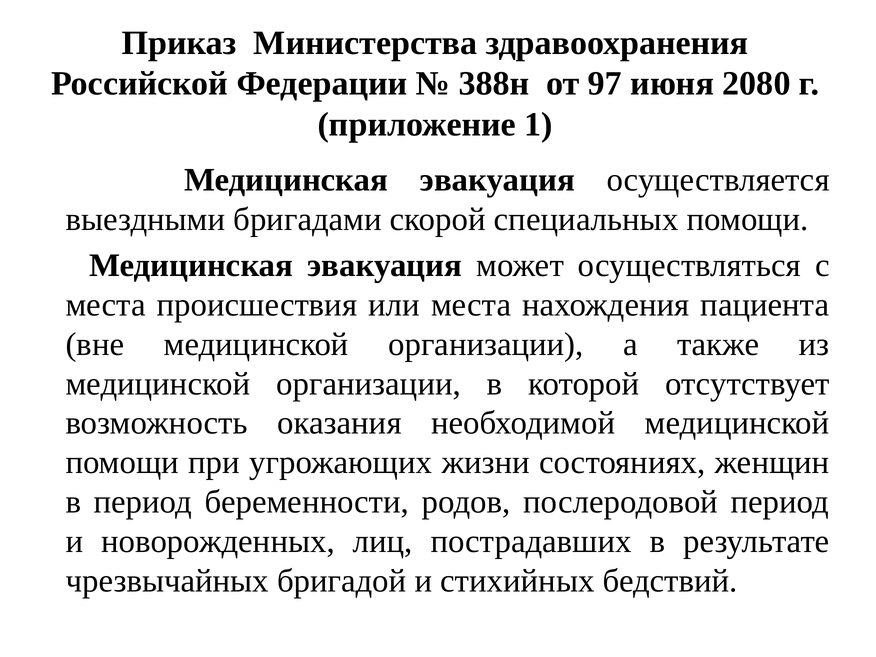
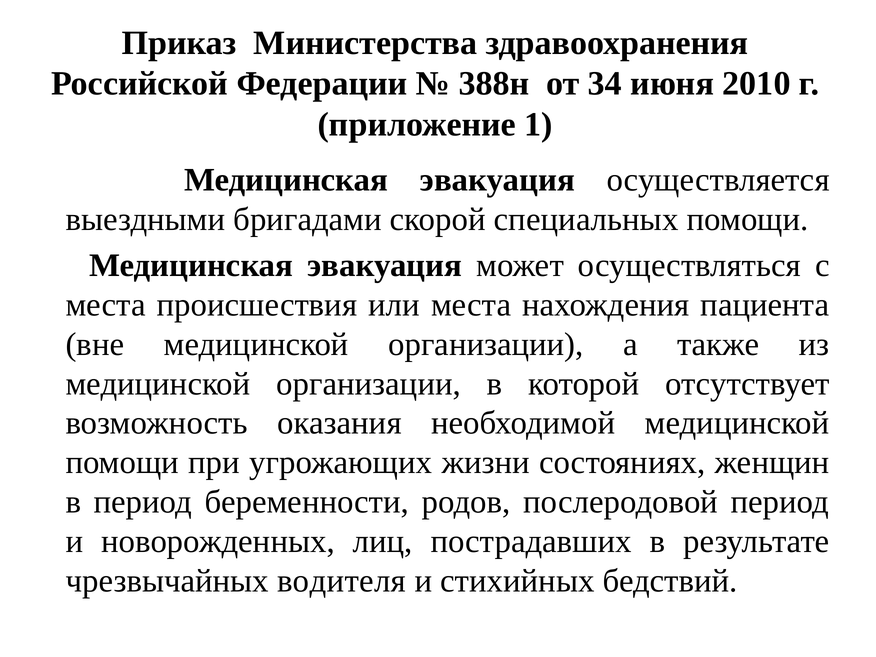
97: 97 -> 34
2080: 2080 -> 2010
бригадой: бригадой -> водителя
